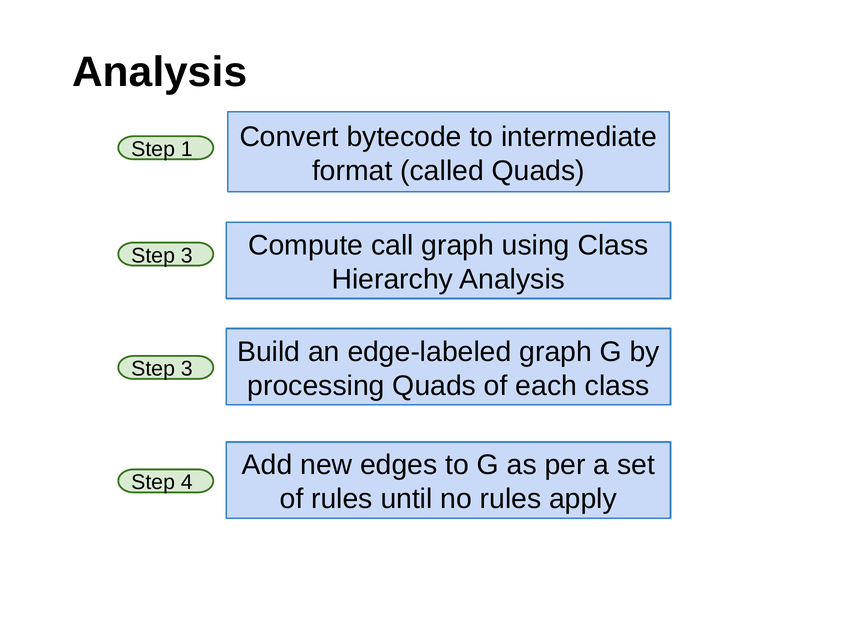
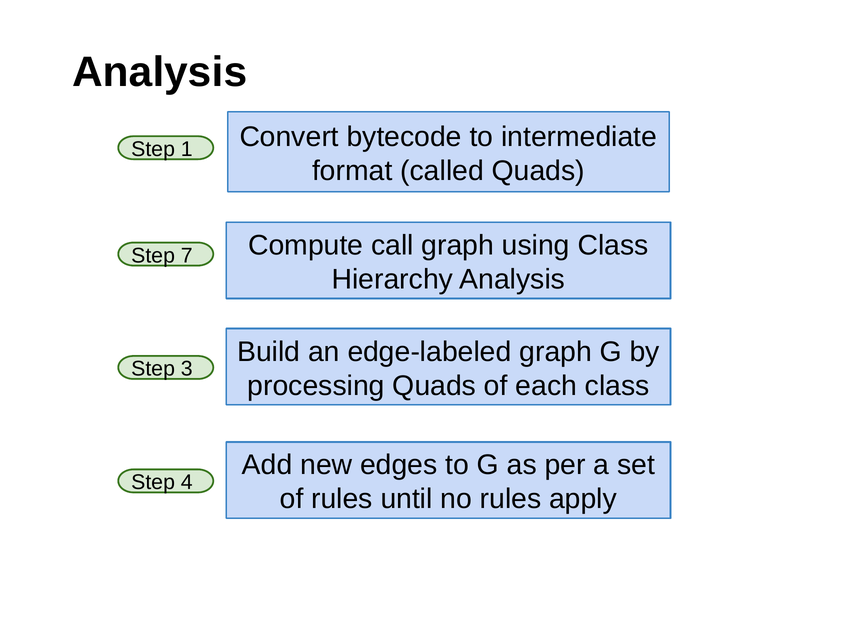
3 at (187, 256): 3 -> 7
